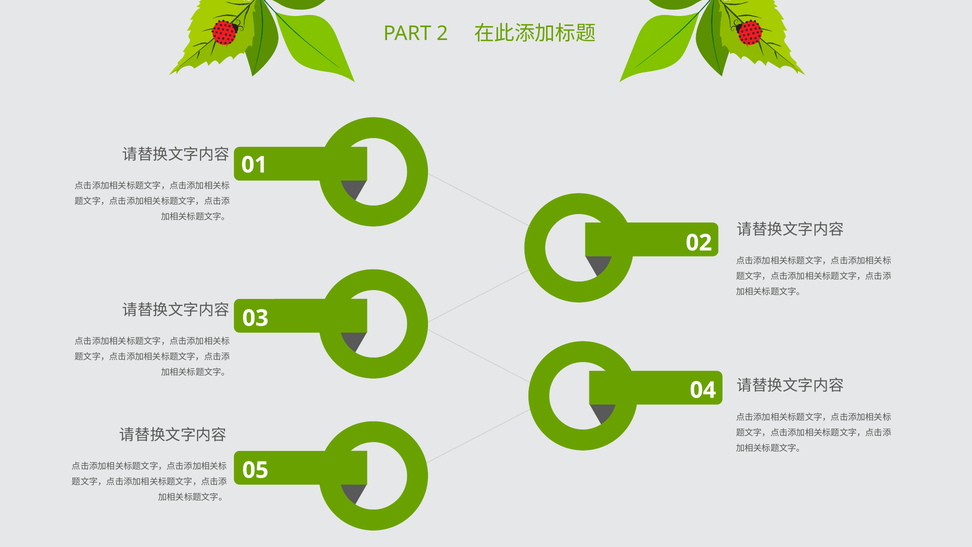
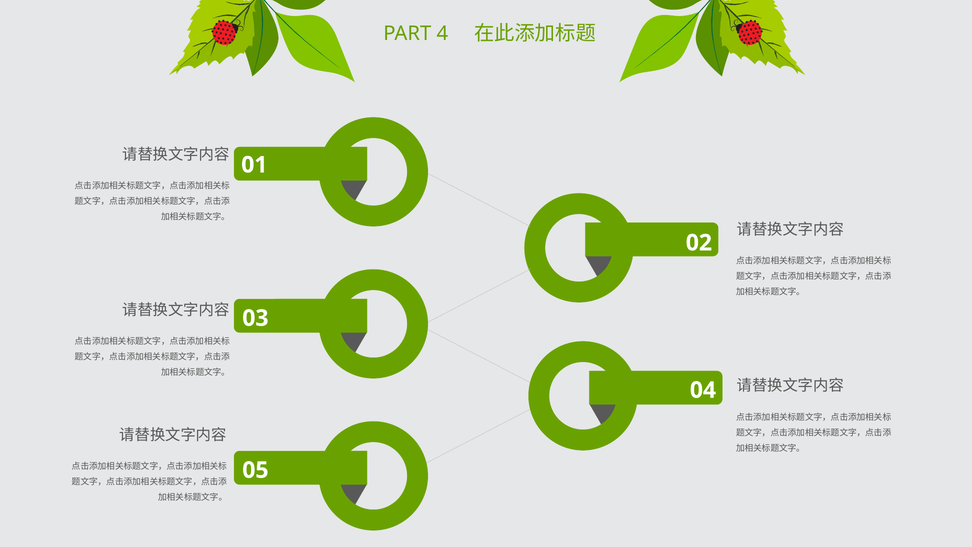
2: 2 -> 4
